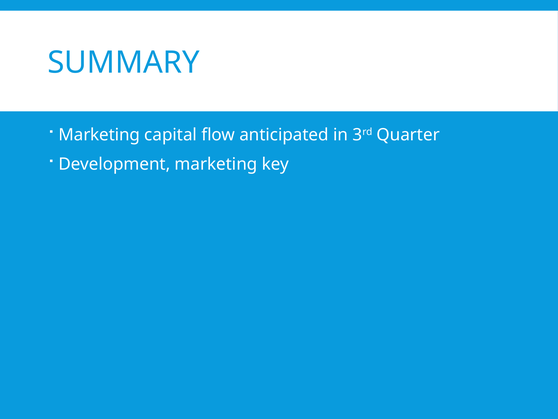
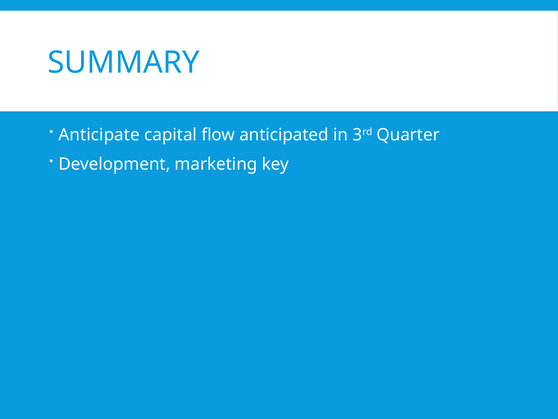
Marketing at (99, 135): Marketing -> Anticipate
